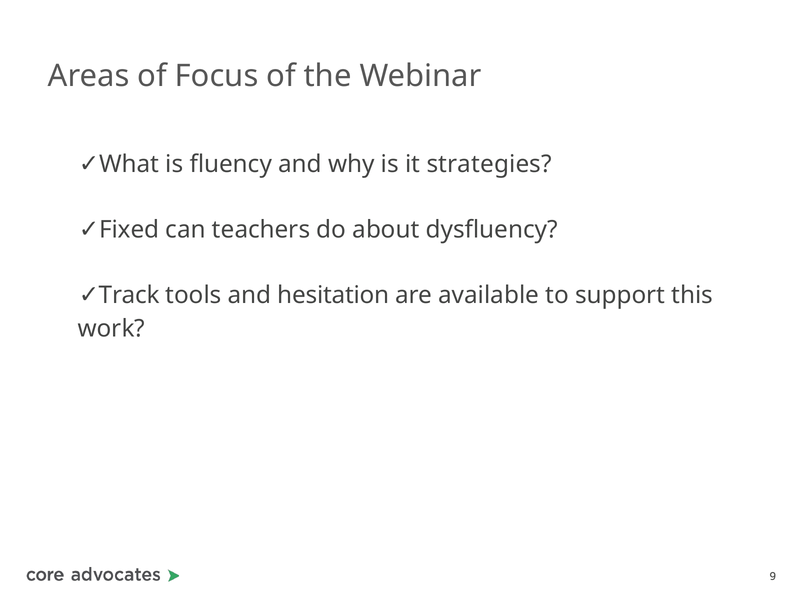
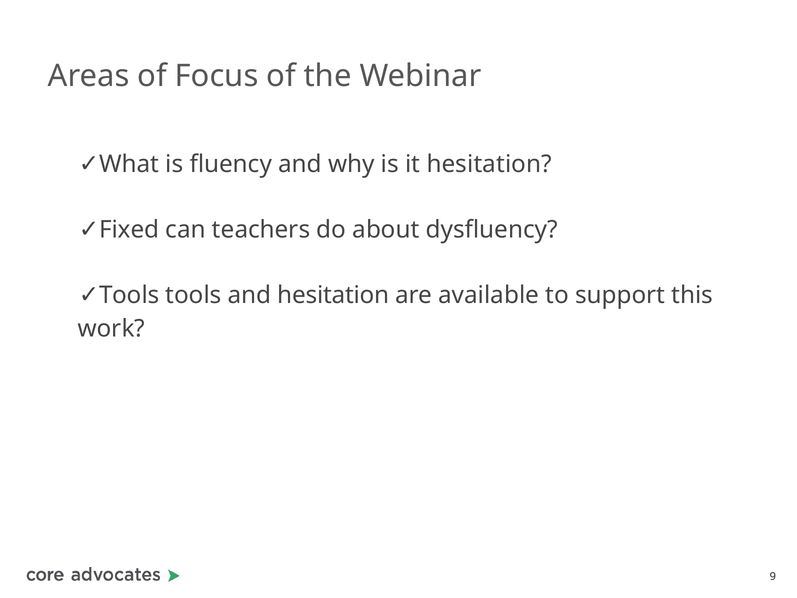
it strategies: strategies -> hesitation
Track at (129, 295): Track -> Tools
